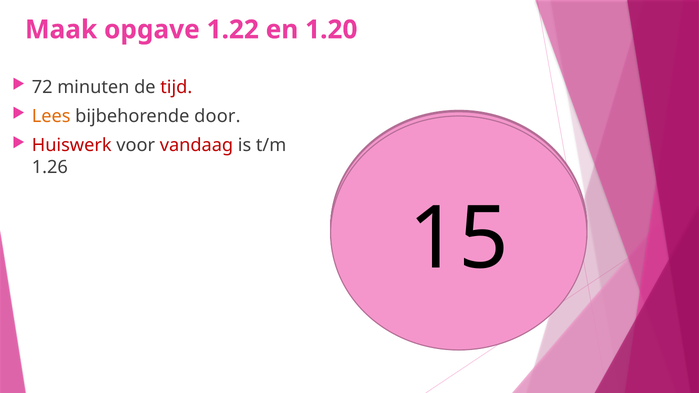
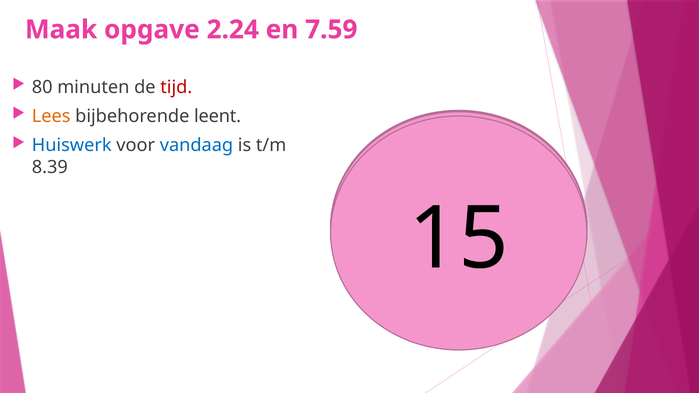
1.22: 1.22 -> 2.24
1.20: 1.20 -> 7.59
72: 72 -> 80
door: door -> leent
Huiswerk colour: red -> blue
vandaag colour: red -> blue
1.26: 1.26 -> 8.39
